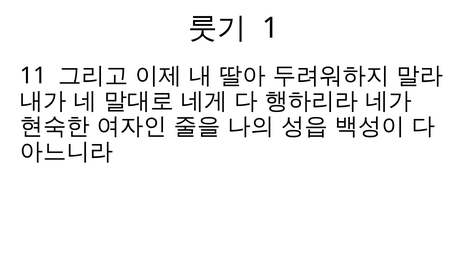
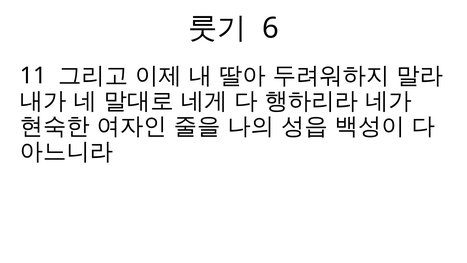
1: 1 -> 6
